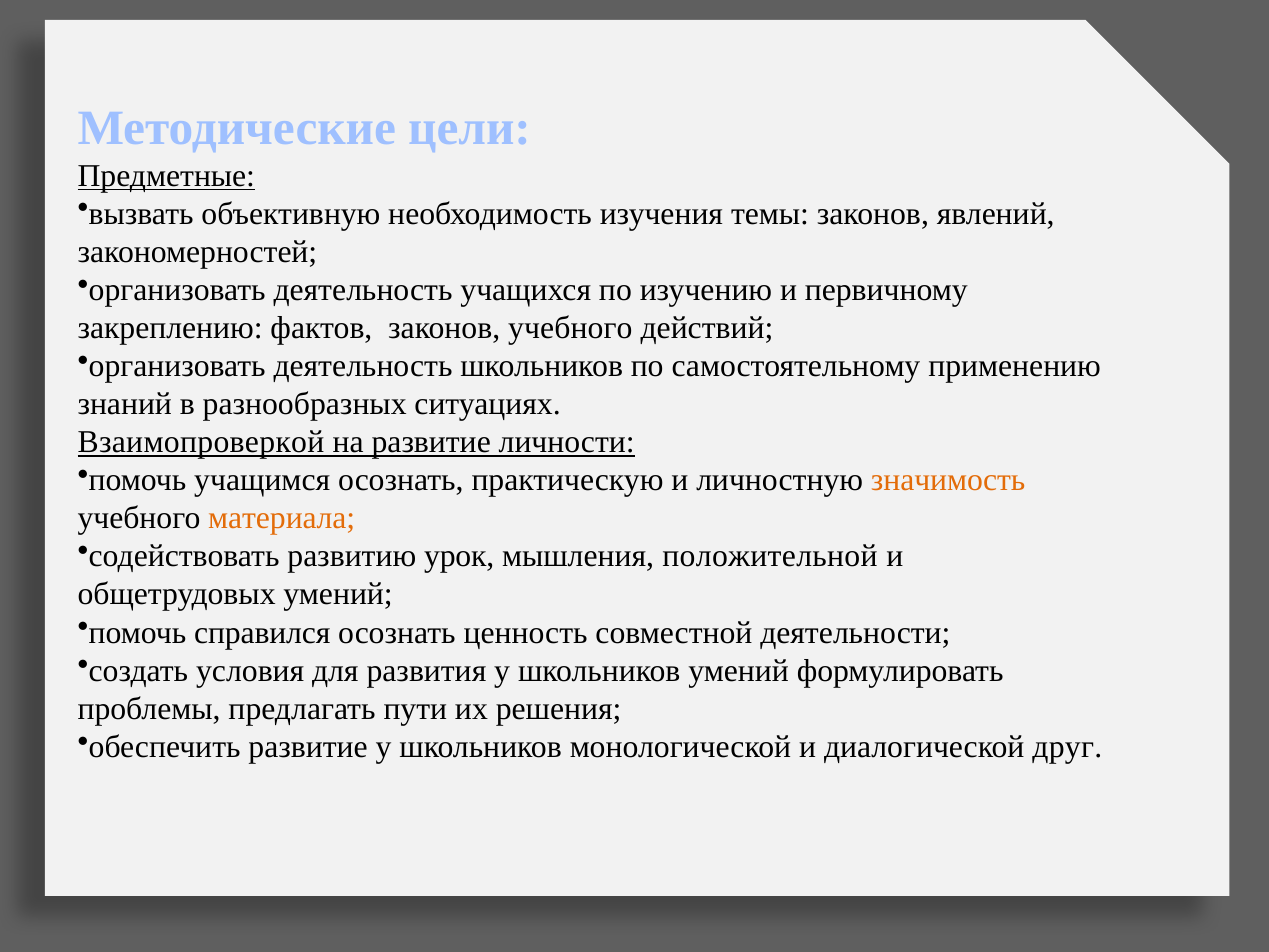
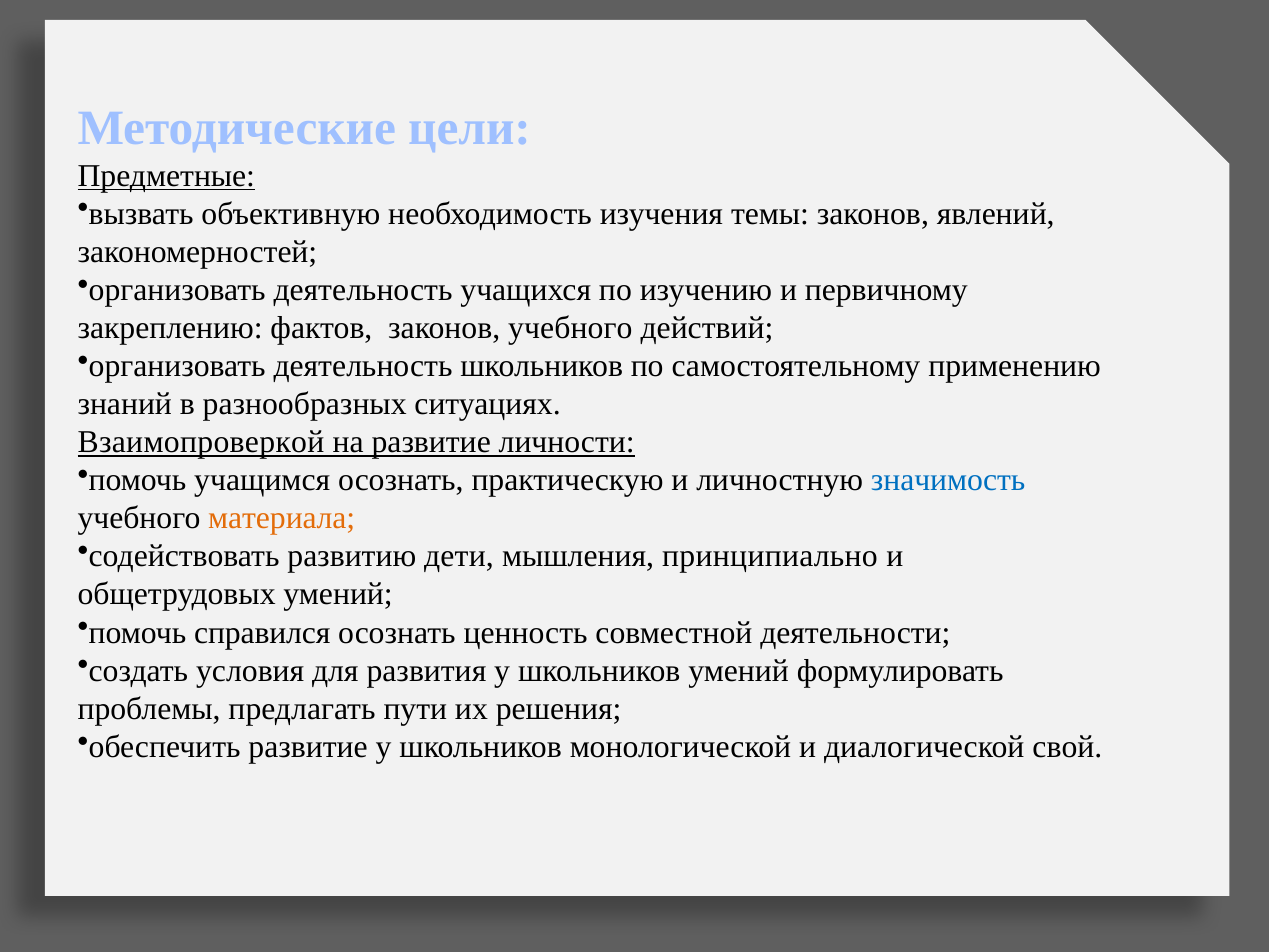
значимость colour: orange -> blue
урок: урок -> дети
положительной: положительной -> принципиально
друг: друг -> свой
